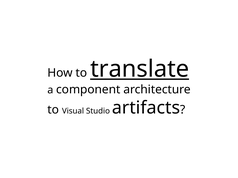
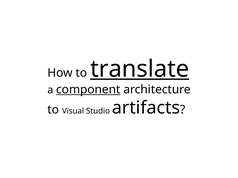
component underline: none -> present
